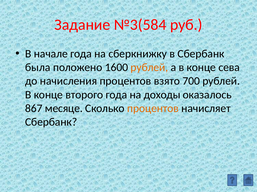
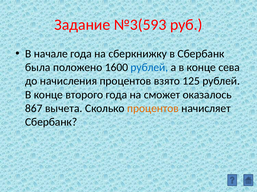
№3(584: №3(584 -> №3(593
рублей at (149, 68) colour: orange -> blue
700: 700 -> 125
доходы: доходы -> сможет
месяце: месяце -> вычета
